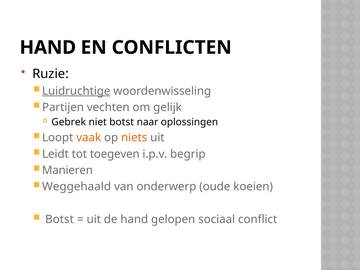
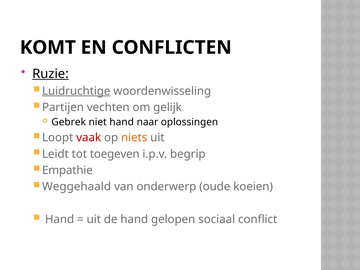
HAND at (48, 48): HAND -> KOMT
Ruzie underline: none -> present
niet botst: botst -> hand
vaak colour: orange -> red
Manieren: Manieren -> Empathie
Botst at (59, 219): Botst -> Hand
